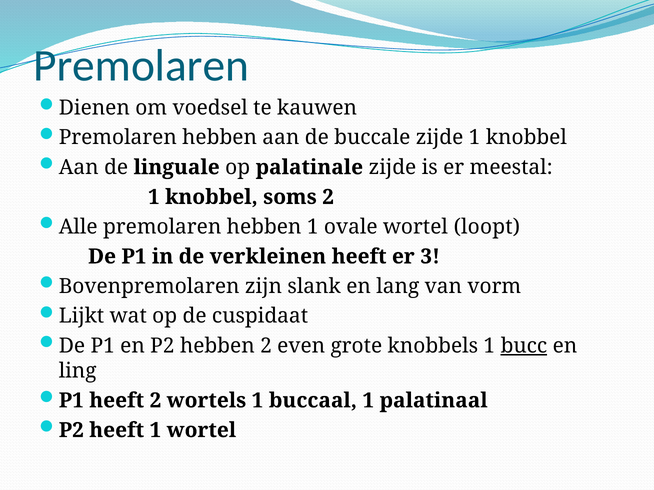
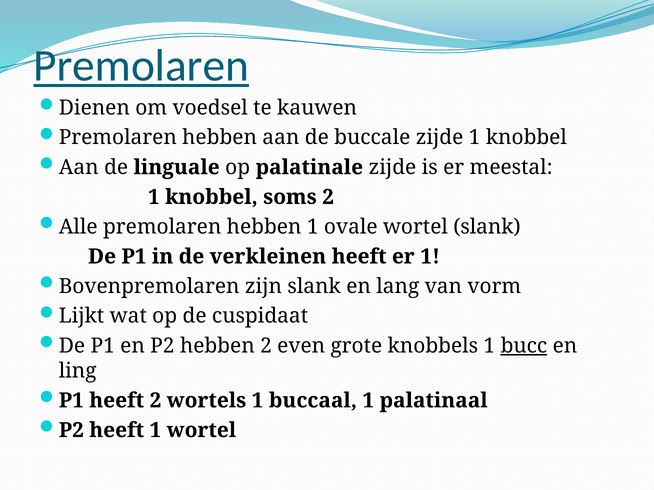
Premolaren at (141, 66) underline: none -> present
wortel loopt: loopt -> slank
er 3: 3 -> 1
